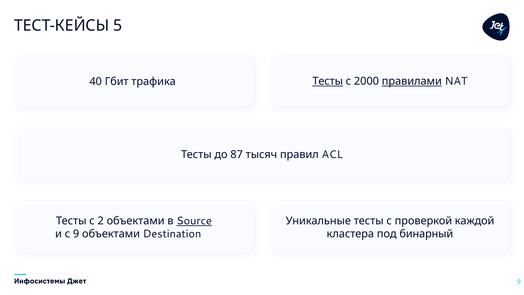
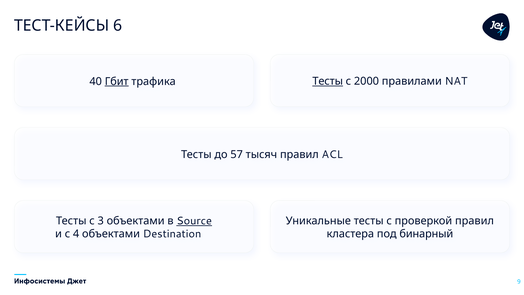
5: 5 -> 6
Гбит underline: none -> present
правилами underline: present -> none
87: 87 -> 57
2: 2 -> 3
проверкой каждой: каждой -> правил
с 9: 9 -> 4
